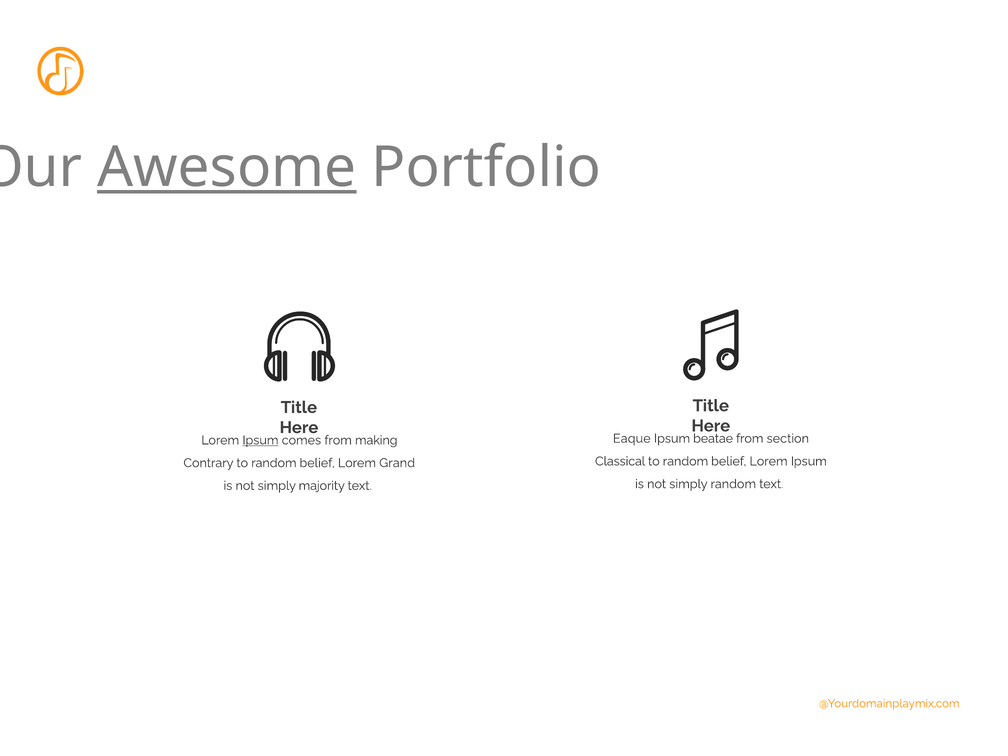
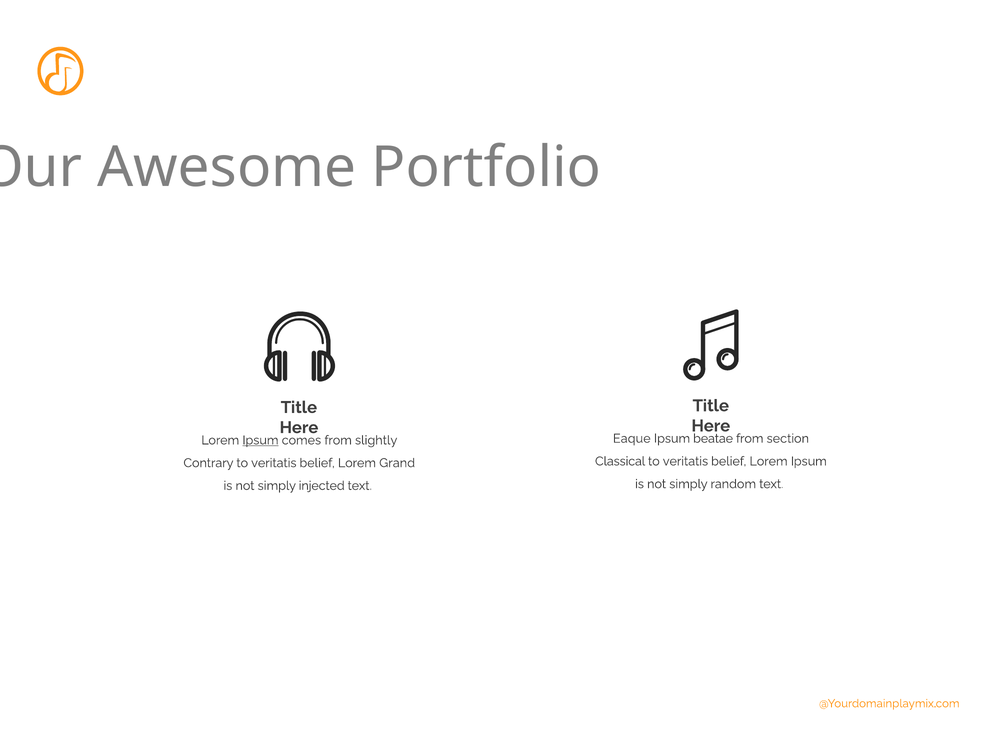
Awesome underline: present -> none
making: making -> slightly
random at (685, 461): random -> veritatis
Contrary to random: random -> veritatis
majority: majority -> injected
